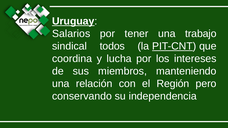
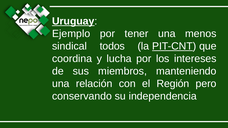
Salarios: Salarios -> Ejemplo
trabajo: trabajo -> menos
